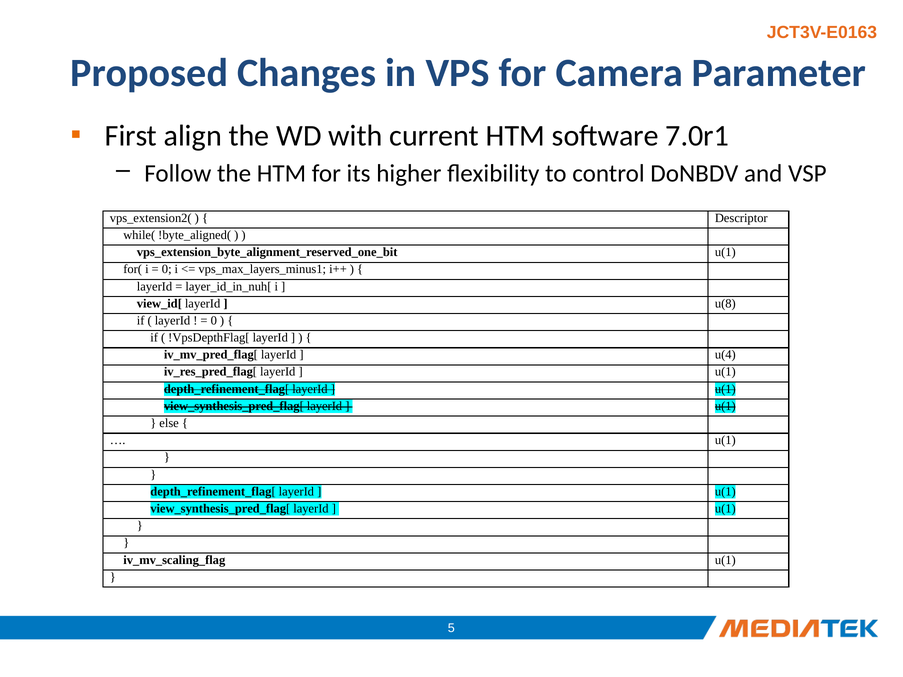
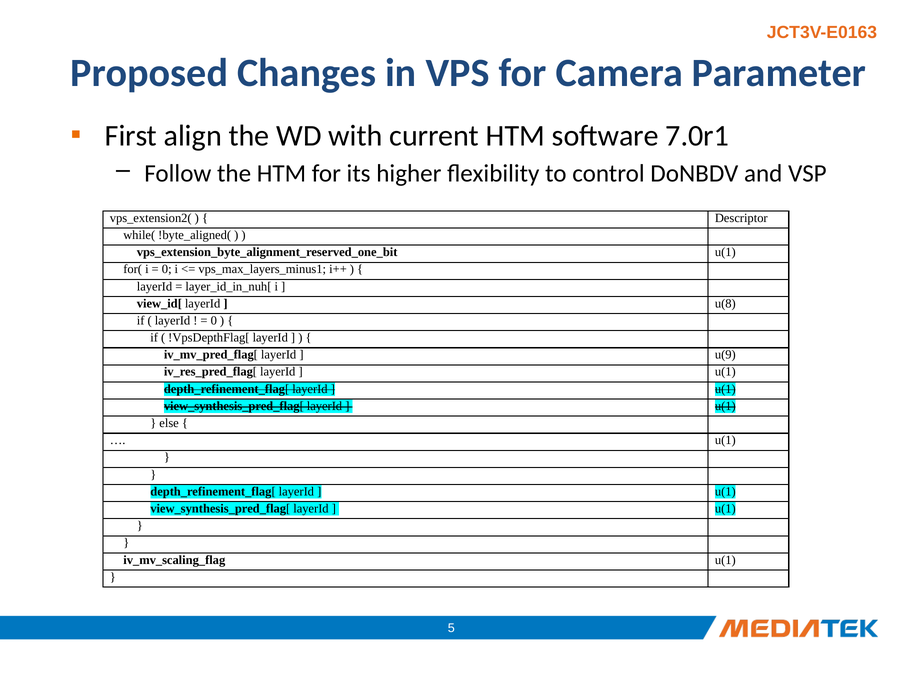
u(4: u(4 -> u(9
